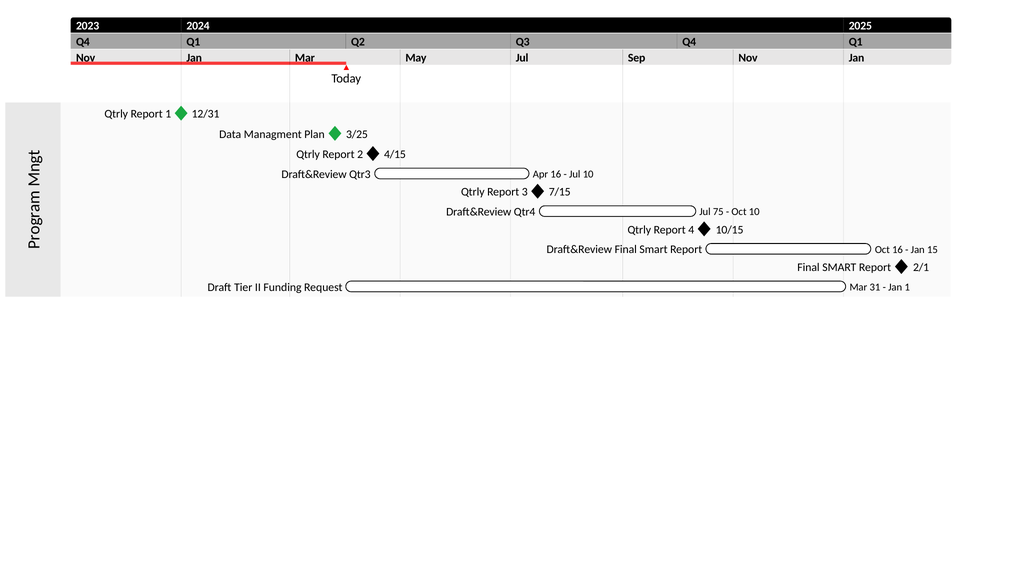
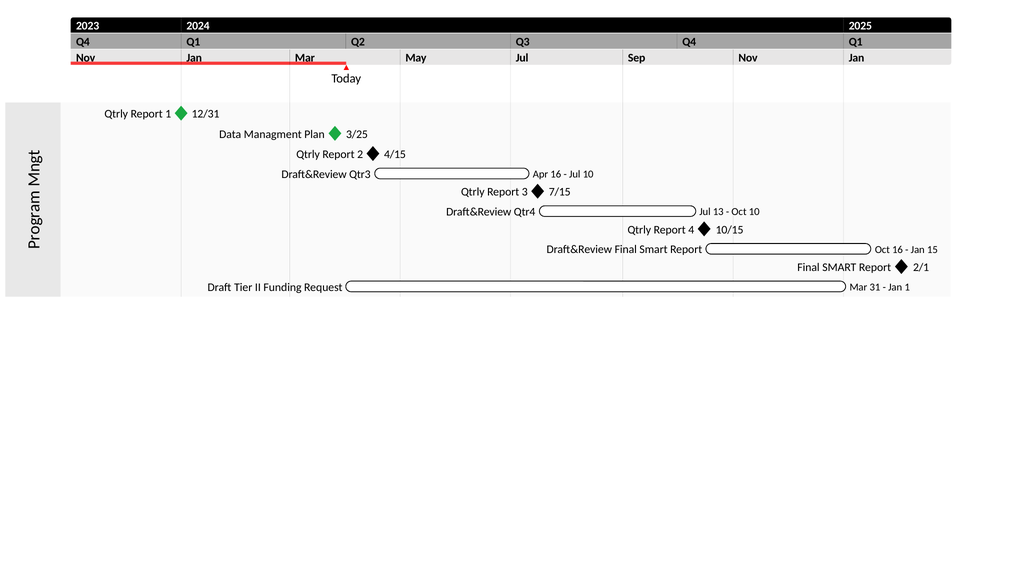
75: 75 -> 13
